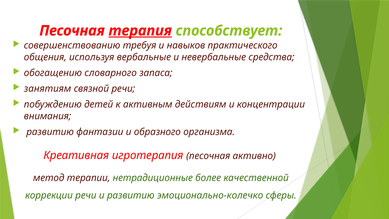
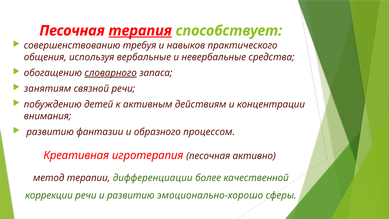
словарного underline: none -> present
организма: организма -> процессом
нетрадиционные: нетрадиционные -> дифференциации
эмоционально-колечко: эмоционально-колечко -> эмоционально-хорошо
